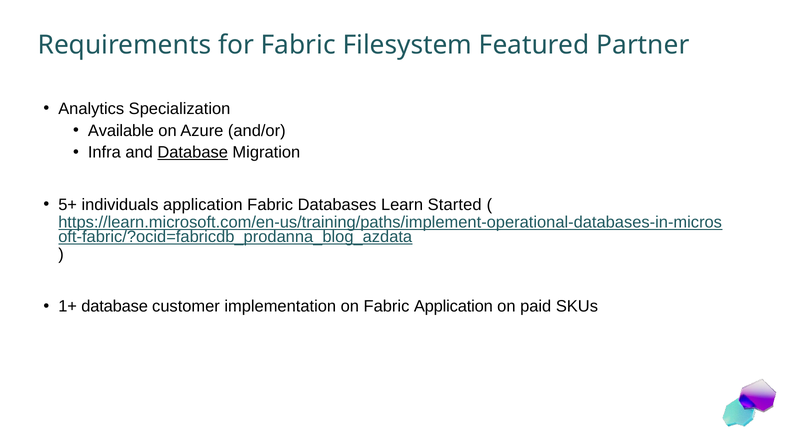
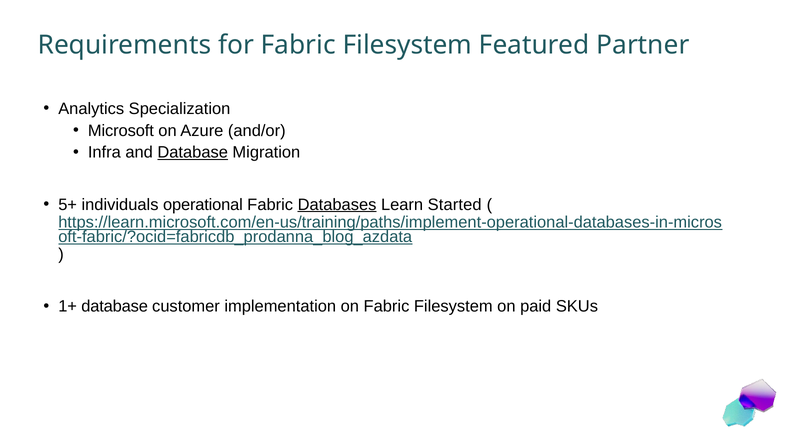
Available: Available -> Microsoft
individuals application: application -> operational
Databases underline: none -> present
on Fabric Application: Application -> Filesystem
